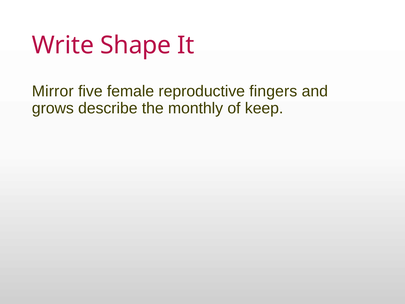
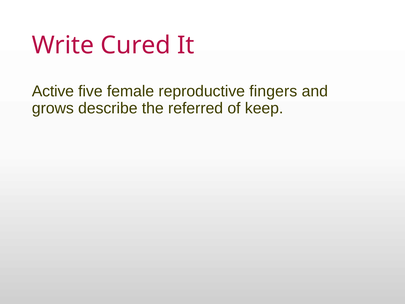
Shape: Shape -> Cured
Mirror: Mirror -> Active
monthly: monthly -> referred
